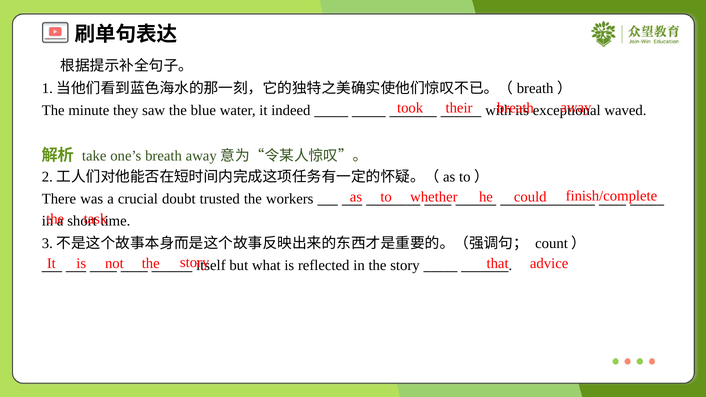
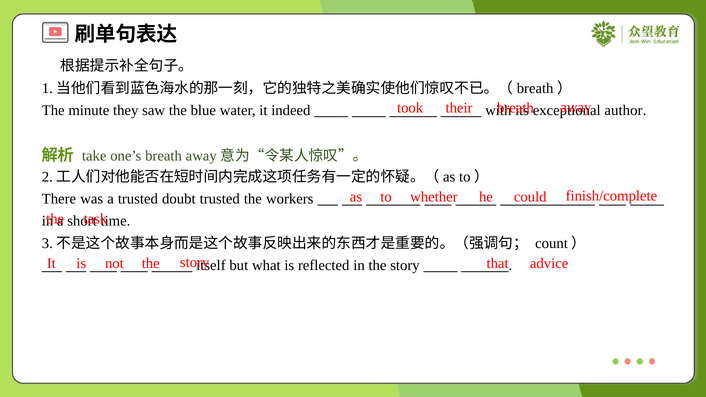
waved: waved -> author
a crucial: crucial -> trusted
